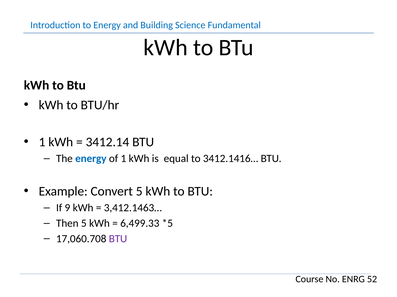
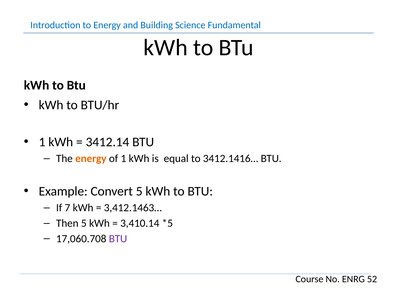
energy at (91, 159) colour: blue -> orange
9: 9 -> 7
6,499.33: 6,499.33 -> 3,410.14
